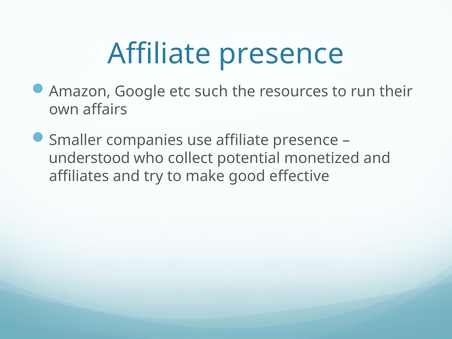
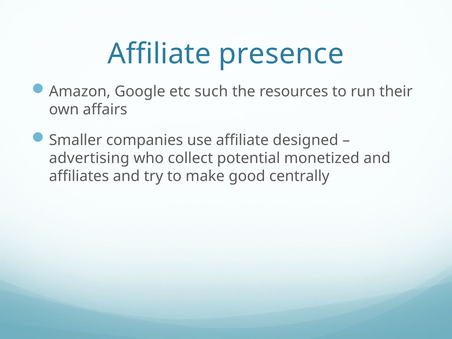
use affiliate presence: presence -> designed
understood: understood -> advertising
effective: effective -> centrally
